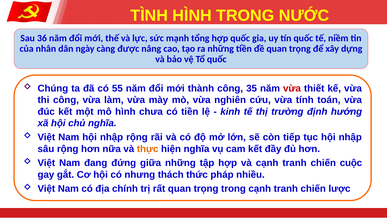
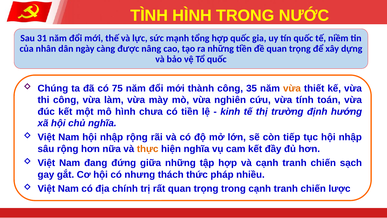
36: 36 -> 31
55: 55 -> 75
vừa at (292, 88) colour: red -> orange
cuộc: cuộc -> sạch
